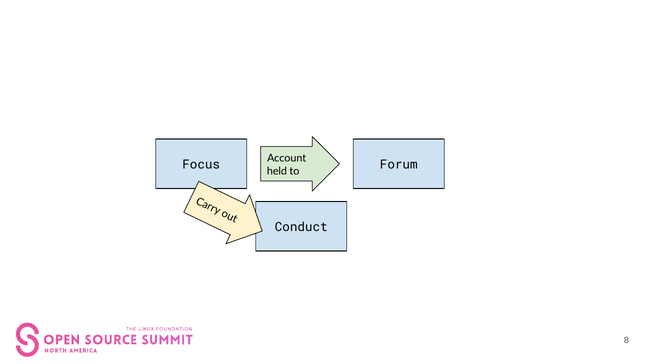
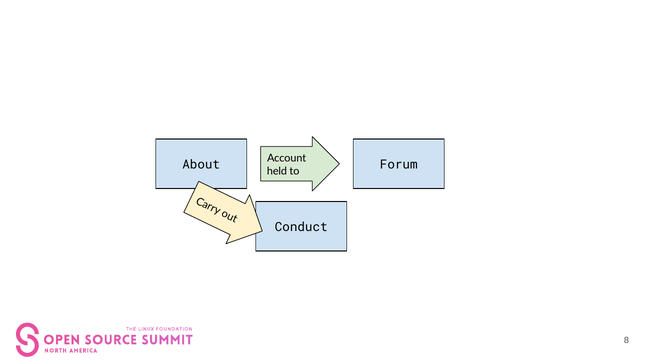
Focus: Focus -> About
